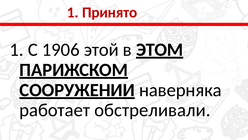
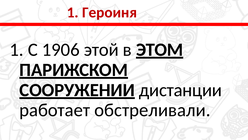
Принято: Принято -> Героиня
наверняка: наверняка -> дистанции
